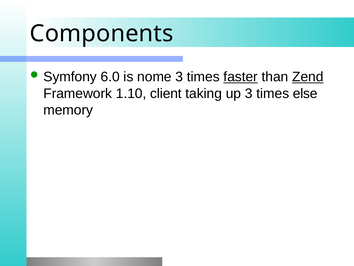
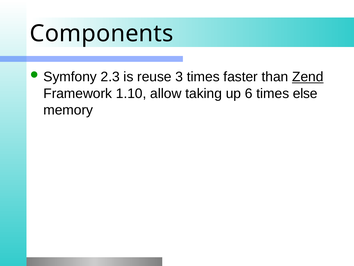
6.0: 6.0 -> 2.3
nome: nome -> reuse
faster underline: present -> none
client: client -> allow
up 3: 3 -> 6
